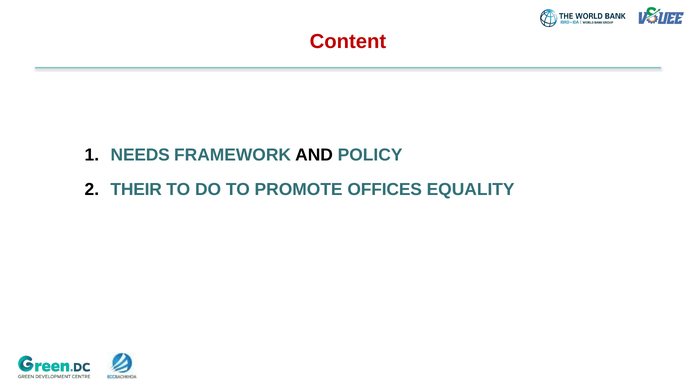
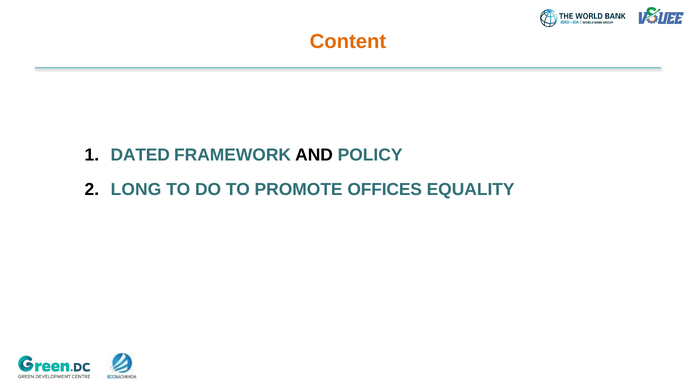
Content colour: red -> orange
NEEDS: NEEDS -> DATED
THEIR: THEIR -> LONG
